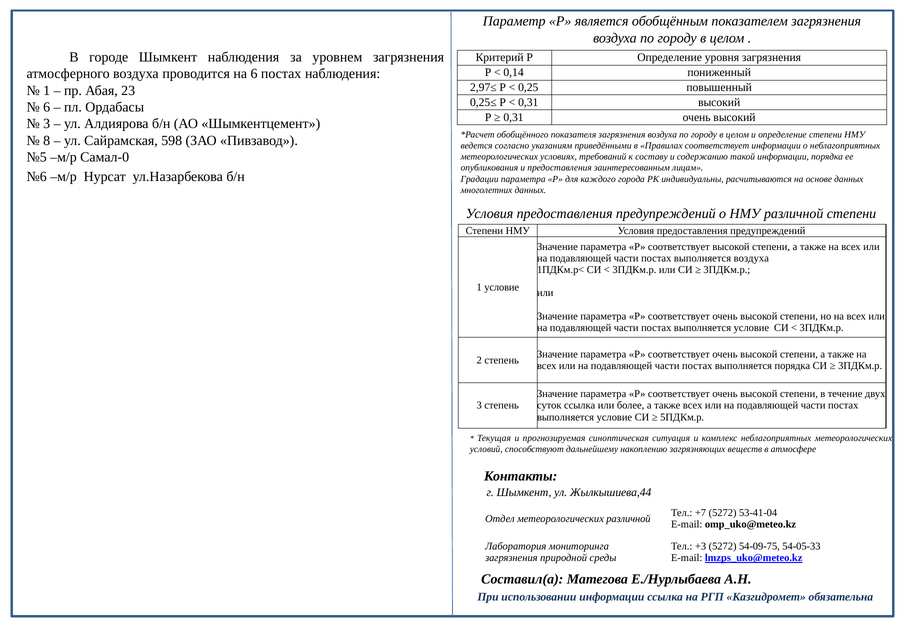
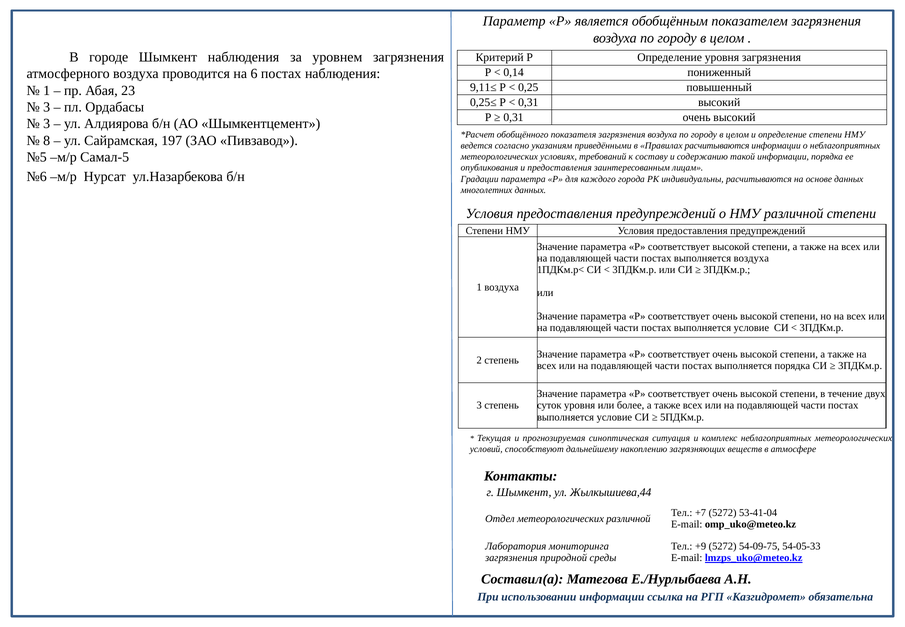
2,97≤: 2,97≤ -> 9,11≤
6 at (47, 107): 6 -> 3
598: 598 -> 197
Правилах соответствует: соответствует -> расчитываются
Самал-0: Самал-0 -> Самал-5
1 условие: условие -> воздуха
суток ссылка: ссылка -> уровня
+3: +3 -> +9
